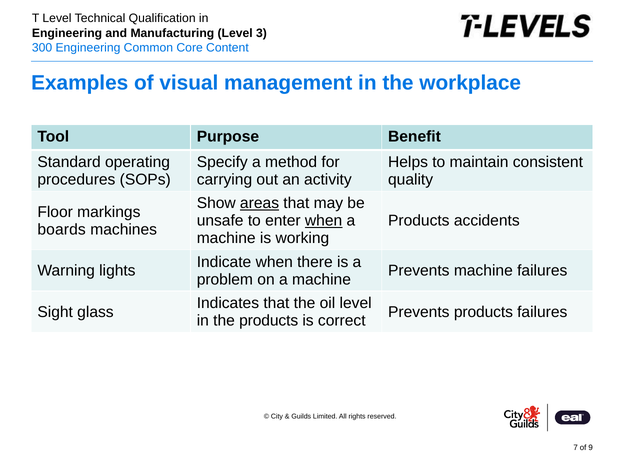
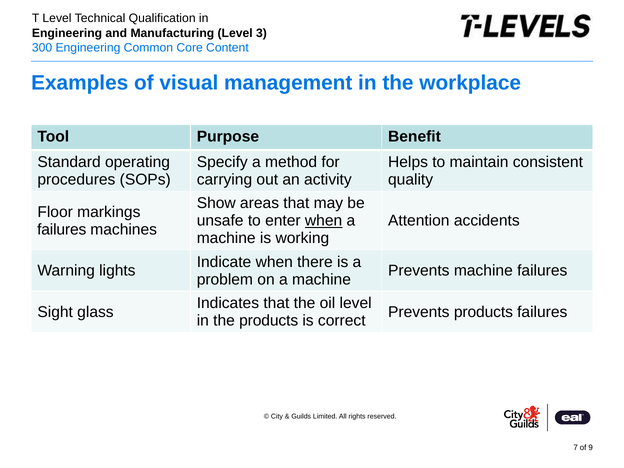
areas underline: present -> none
Products at (419, 221): Products -> Attention
boards at (62, 229): boards -> failures
